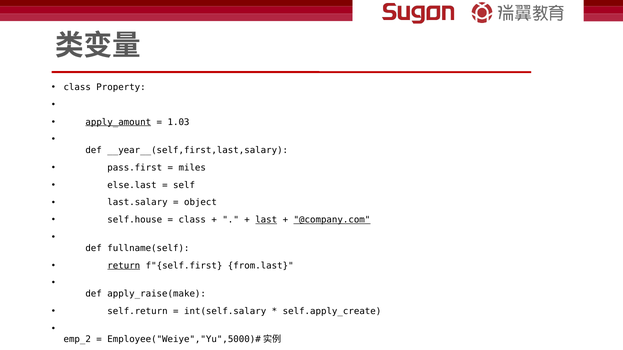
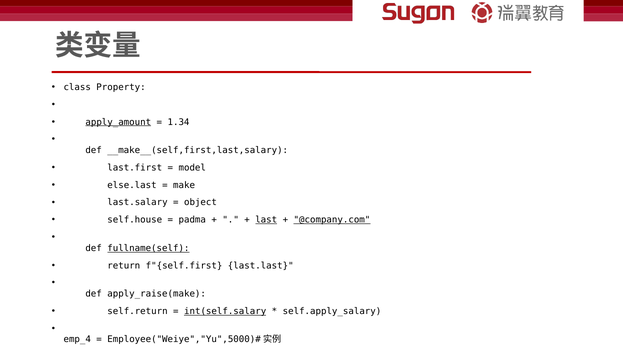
1.03: 1.03 -> 1.34
__year__(self,first,last,salary: __year__(self,first,last,salary -> __make__(self,first,last,salary
pass.first: pass.first -> last.first
miles: miles -> model
self: self -> make
class at (192, 220): class -> padma
fullname(self underline: none -> present
return underline: present -> none
from.last: from.last -> last.last
int(self.salary underline: none -> present
self.apply_create: self.apply_create -> self.apply_salary
emp_2 at (77, 340): emp_2 -> emp_4
